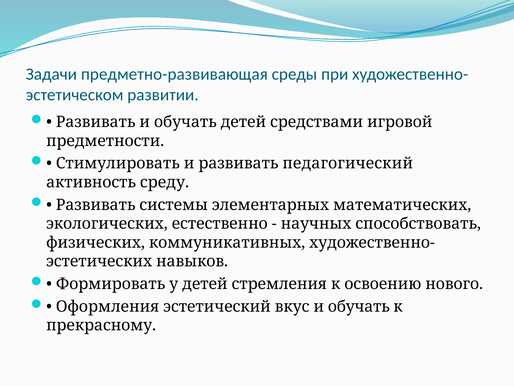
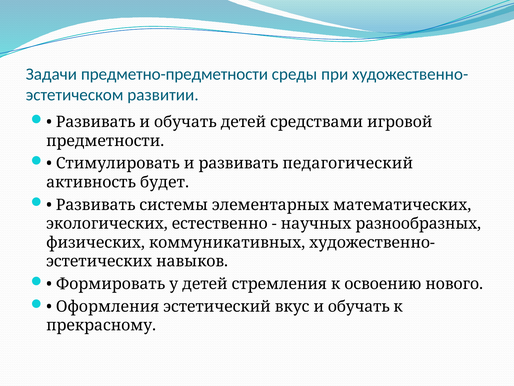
предметно-развивающая: предметно-развивающая -> предметно-предметности
среду: среду -> будет
способствовать: способствовать -> разнообразных
